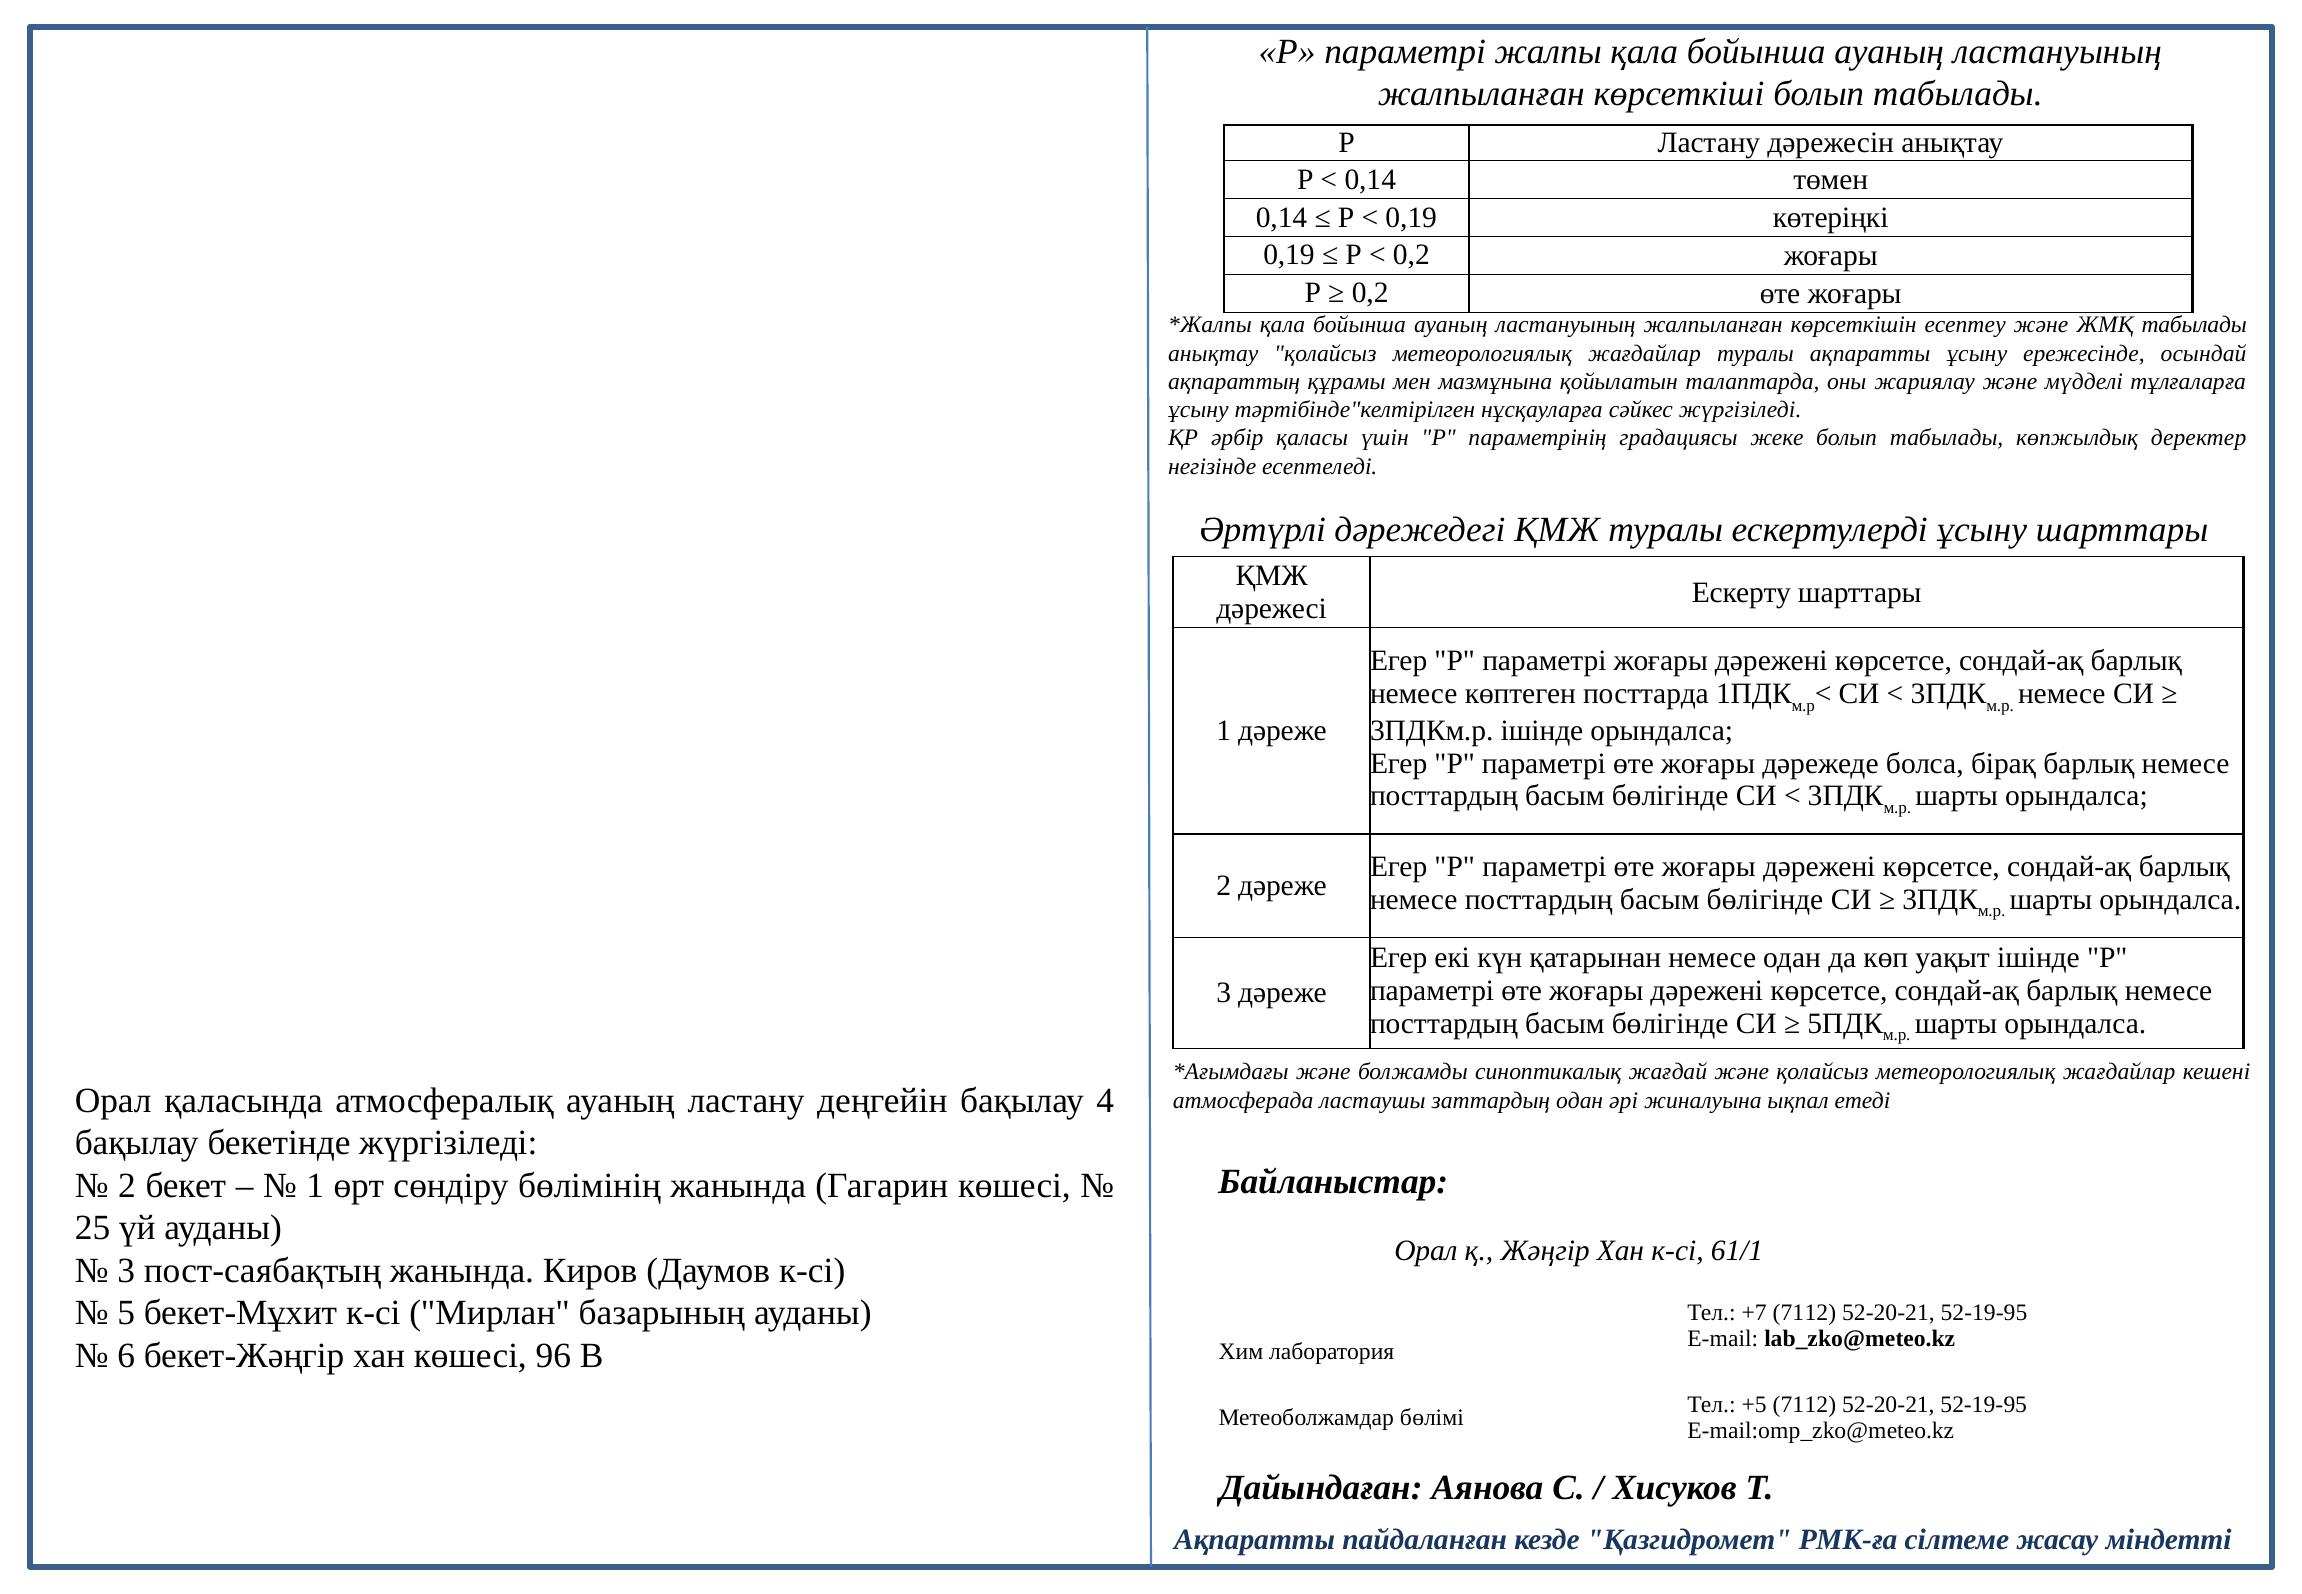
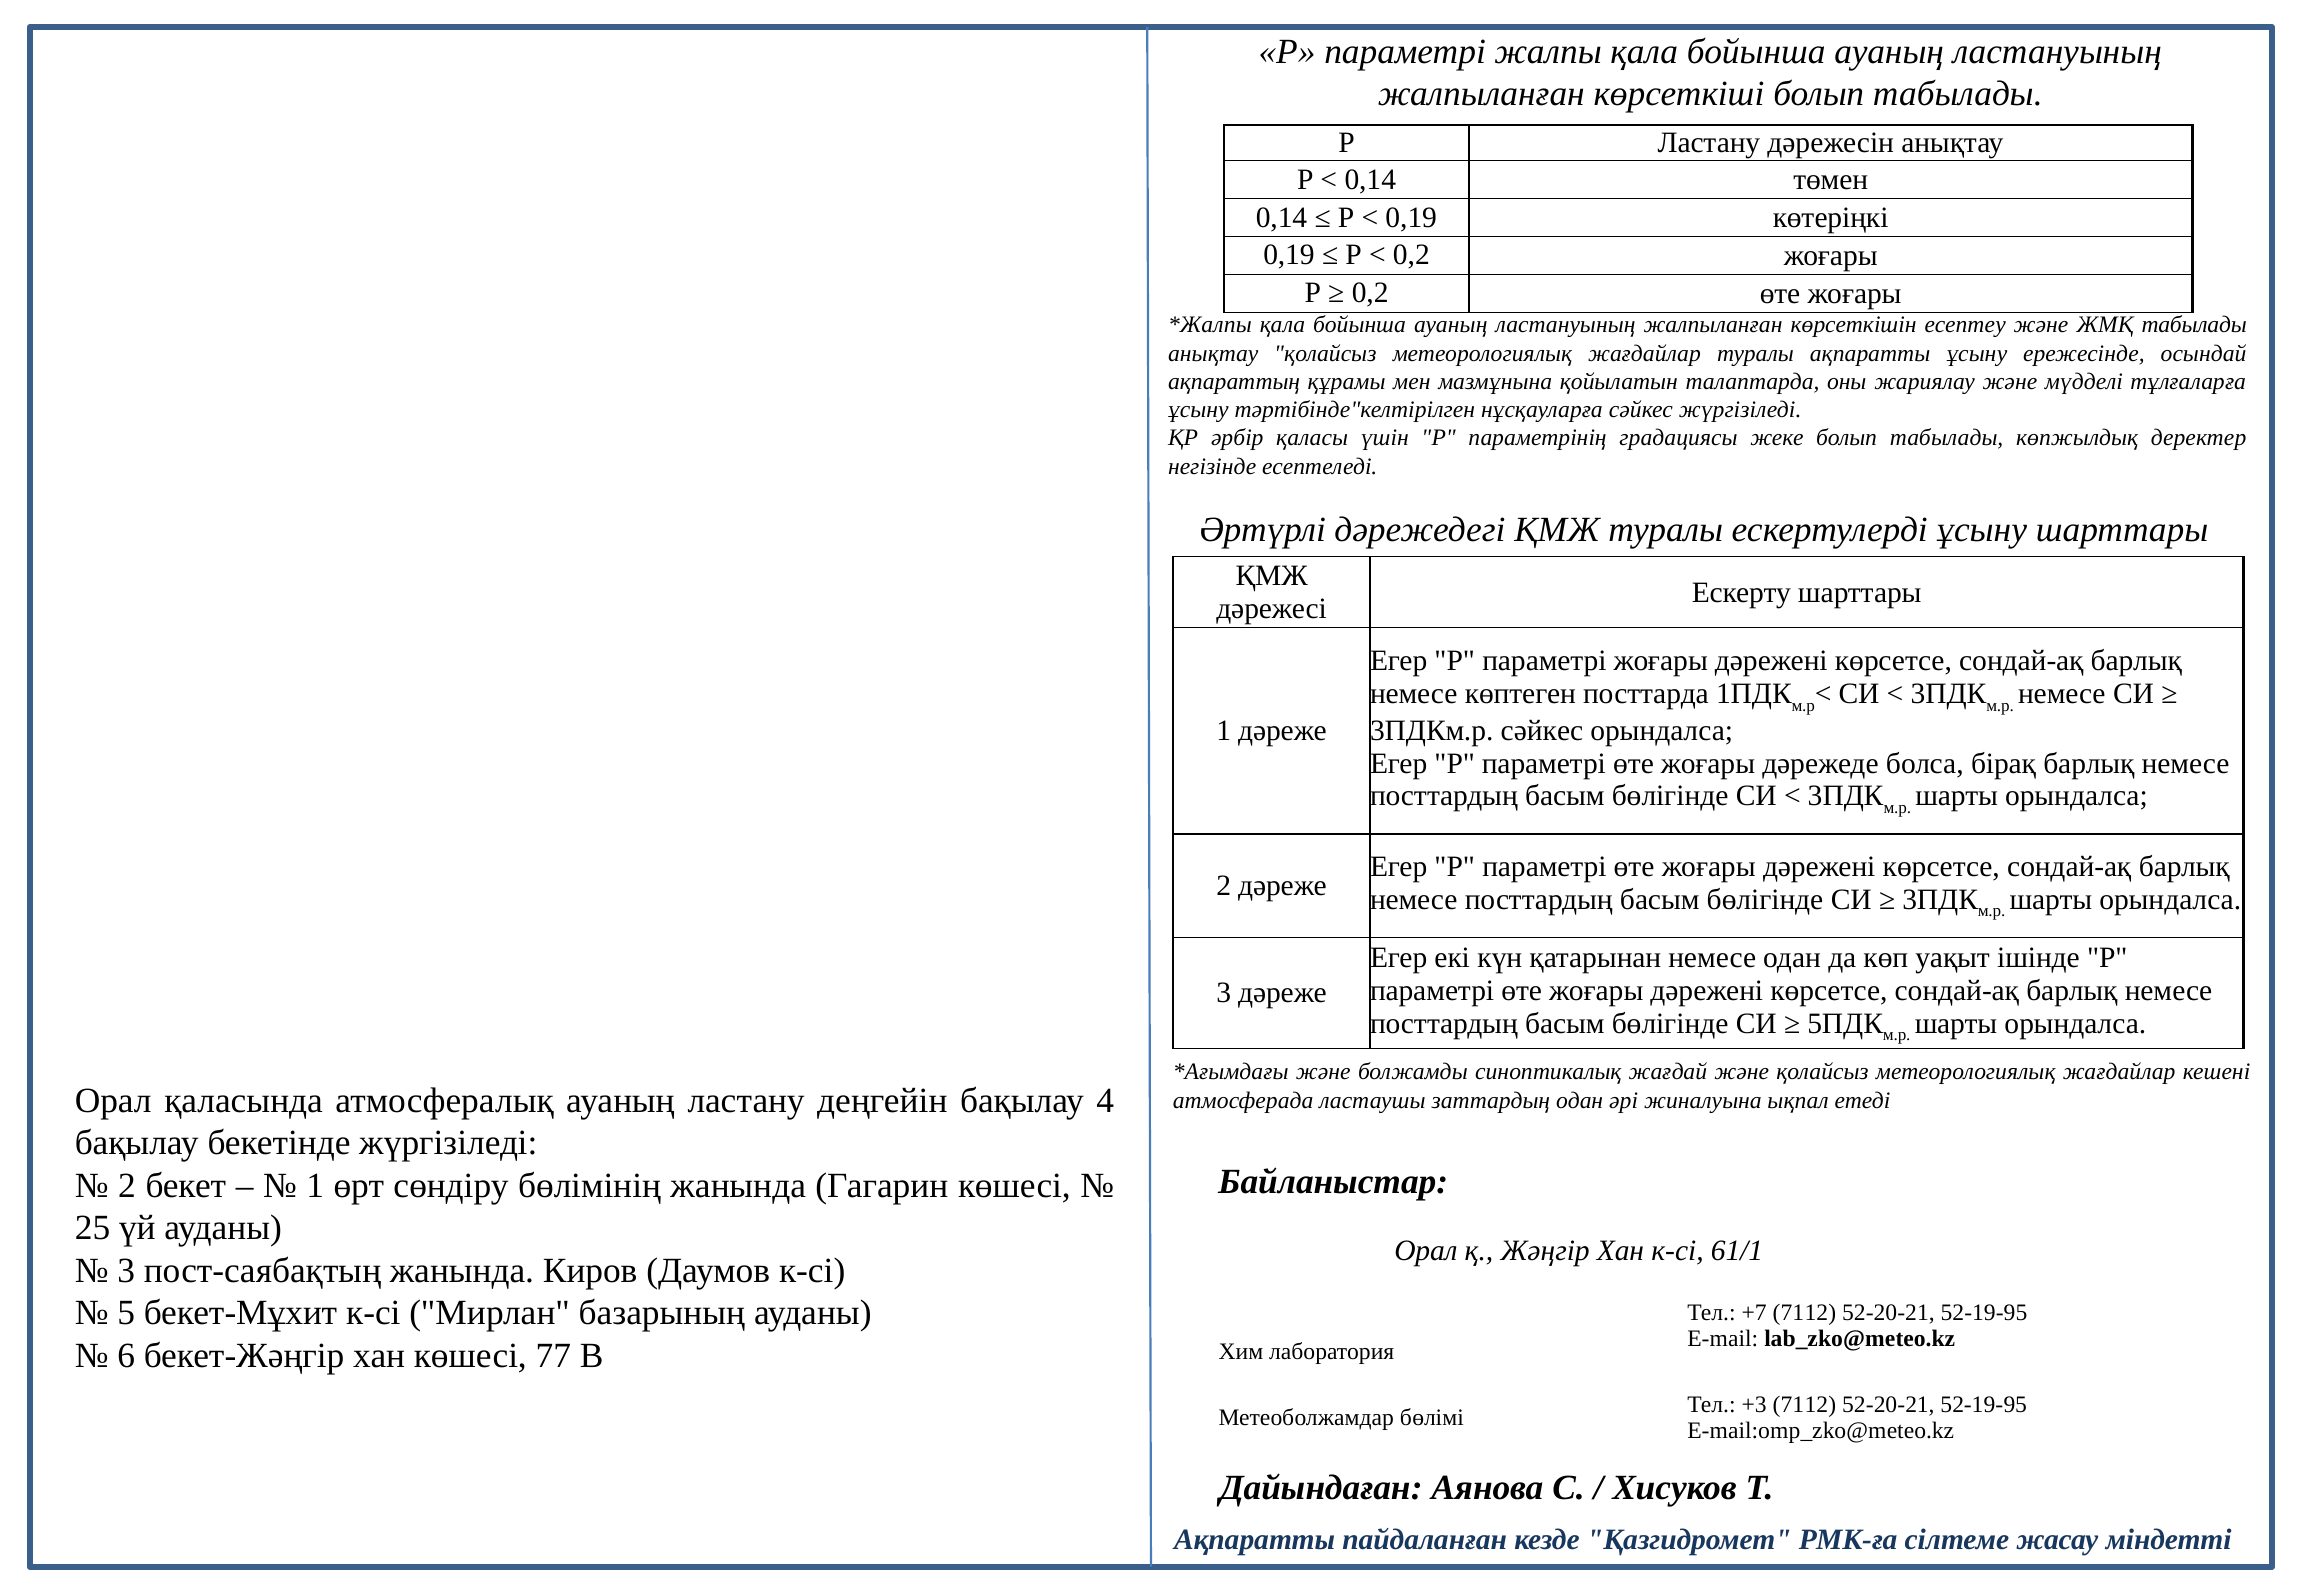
3ПДКм.р ішінде: ішінде -> сәйкес
96: 96 -> 77
+5: +5 -> +3
